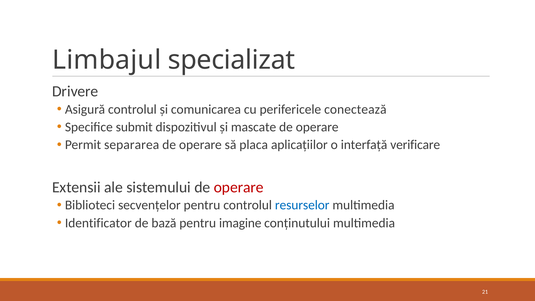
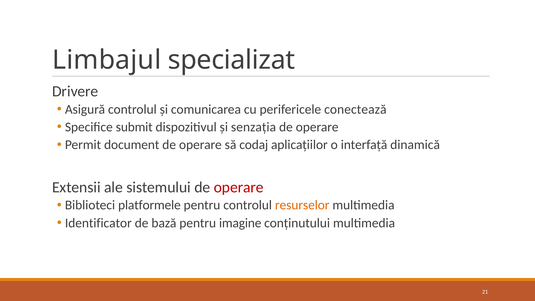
mascate: mascate -> senzația
separarea: separarea -> document
placa: placa -> codaj
verificare: verificare -> dinamică
secvențelor: secvențelor -> platformele
resurselor colour: blue -> orange
